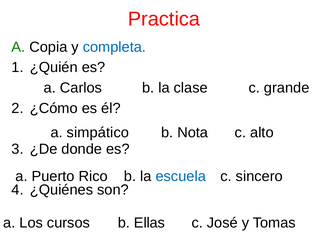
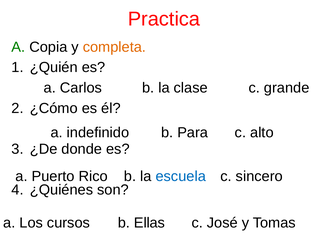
completa colour: blue -> orange
simpático: simpático -> indefinido
Nota: Nota -> Para
